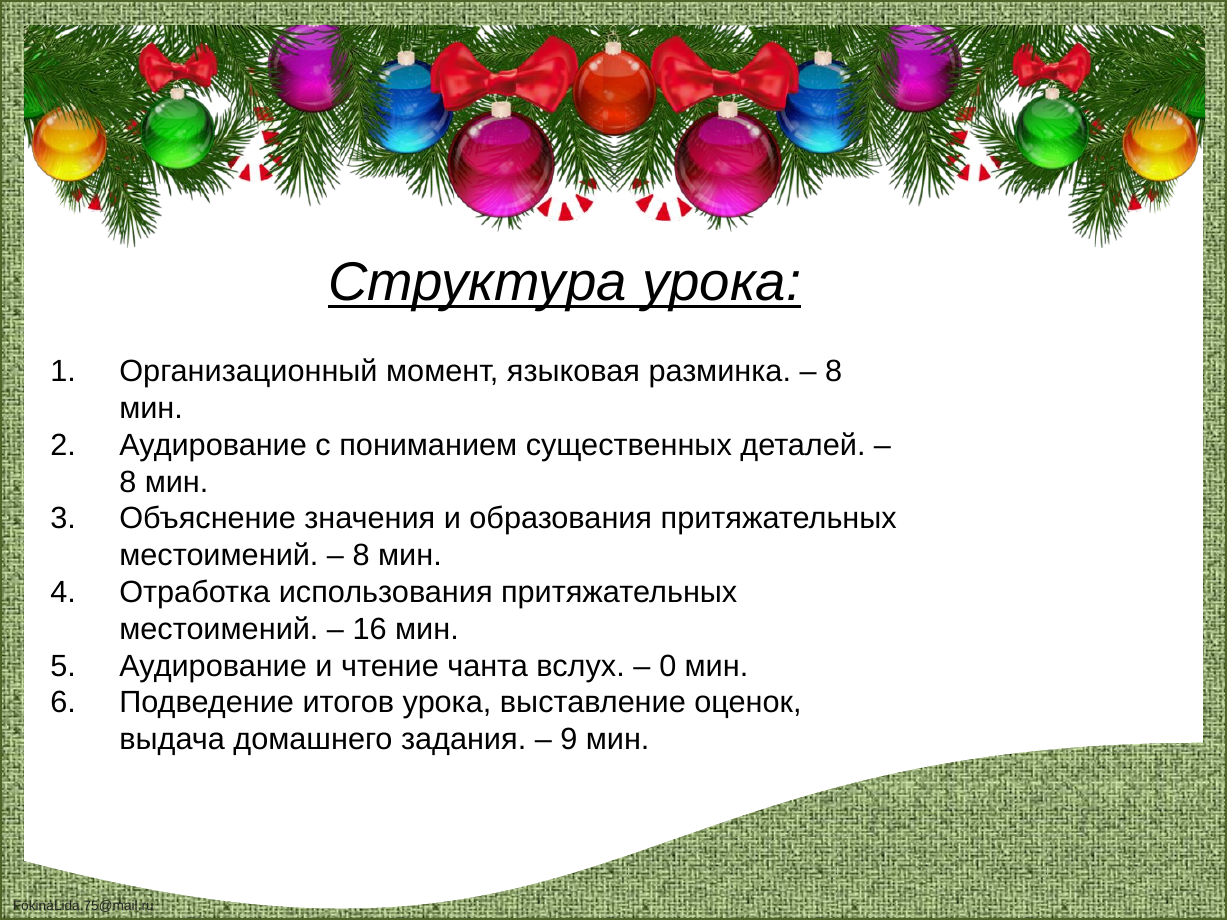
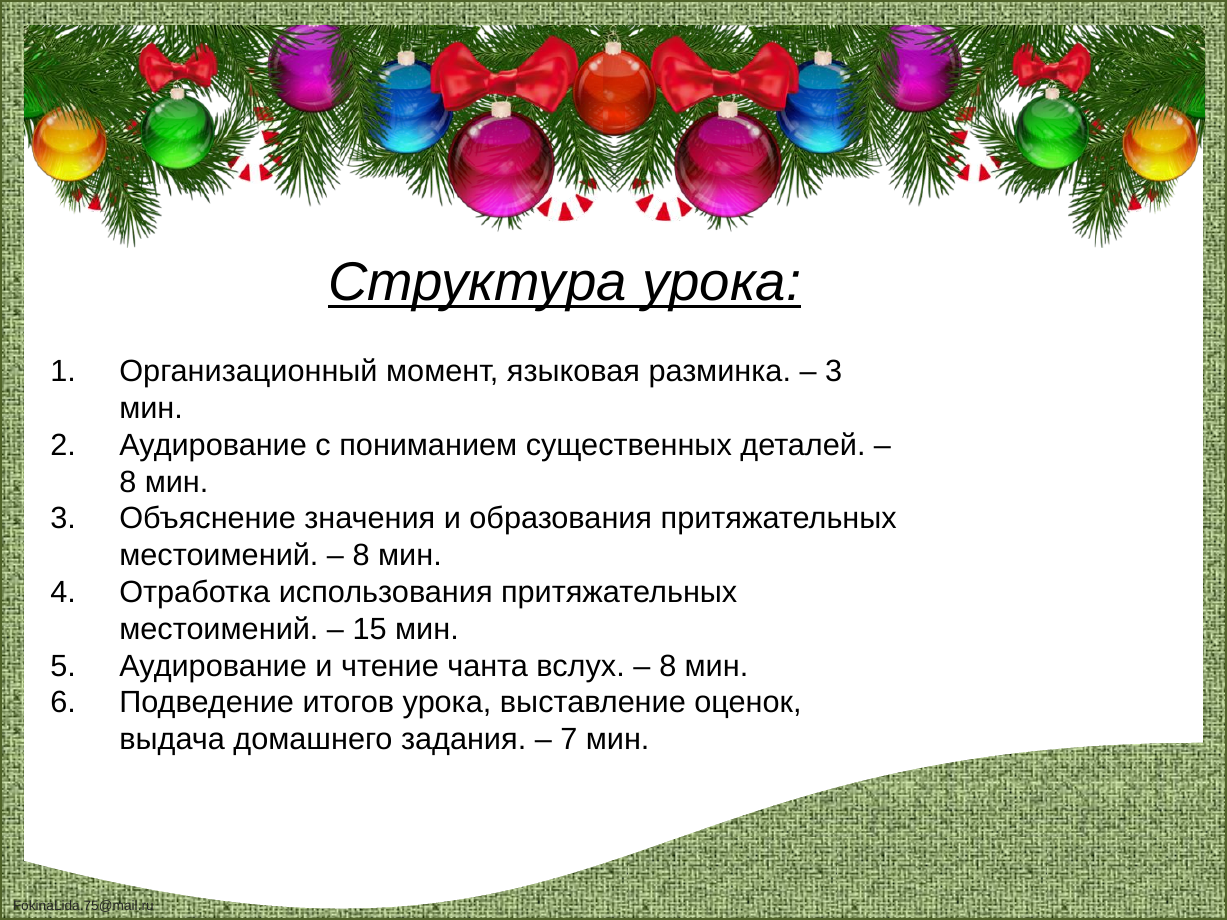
8 at (834, 372): 8 -> 3
16: 16 -> 15
0 at (668, 666): 0 -> 8
9: 9 -> 7
